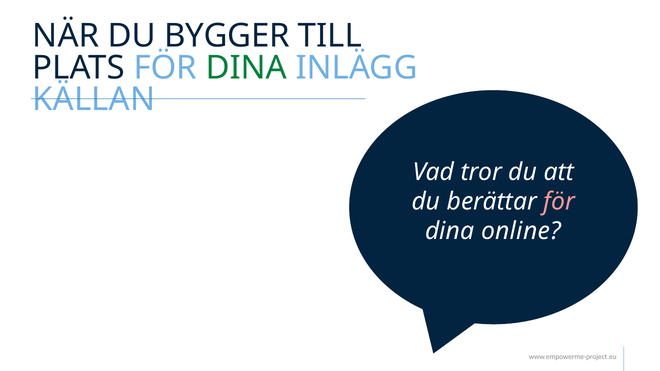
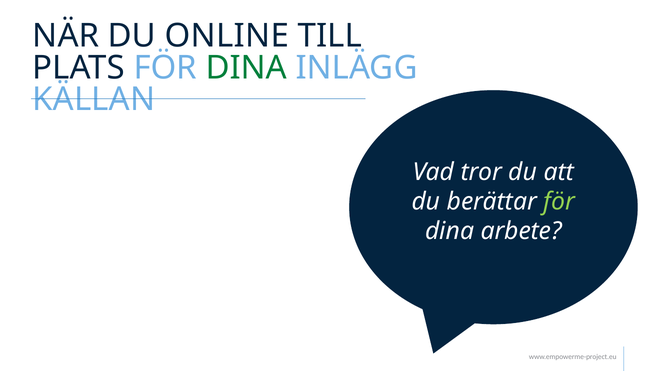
BYGGER: BYGGER -> ONLINE
för at (559, 202) colour: pink -> light green
online: online -> arbete
